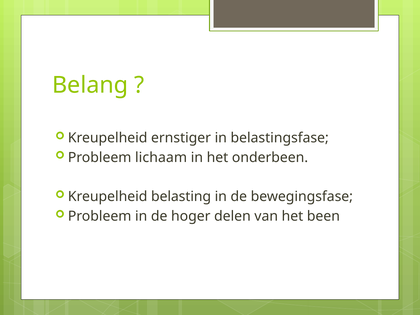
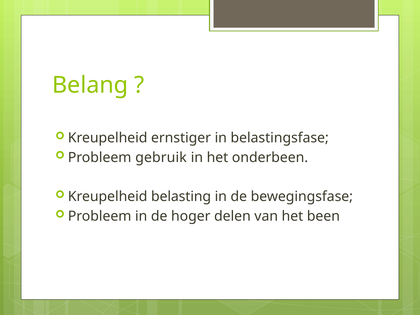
lichaam: lichaam -> gebruik
